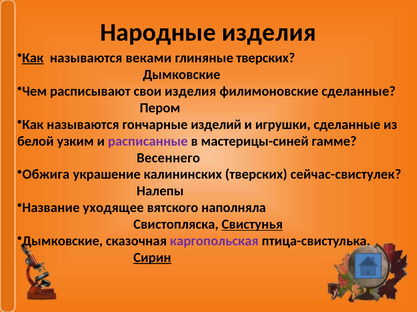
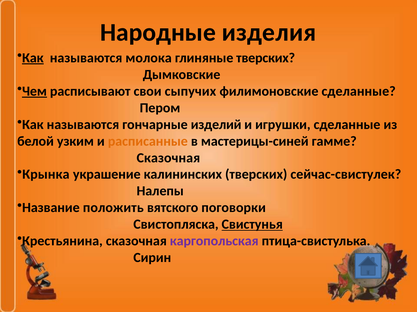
веками: веками -> молока
Чем underline: none -> present
свои изделия: изделия -> сыпучих
расписанные colour: purple -> orange
Весеннего at (168, 158): Весеннего -> Сказочная
Обжига: Обжига -> Крынка
уходящее: уходящее -> положить
наполняла: наполняла -> поговорки
Дымковские at (62, 242): Дымковские -> Крестьянина
Сирин underline: present -> none
